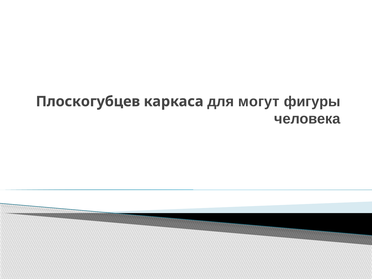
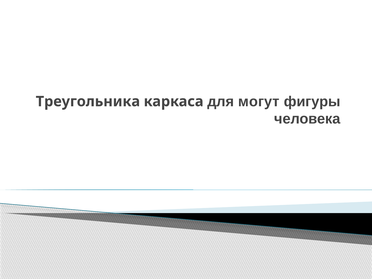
Плоскогубцев: Плоскогубцев -> Треугольника
